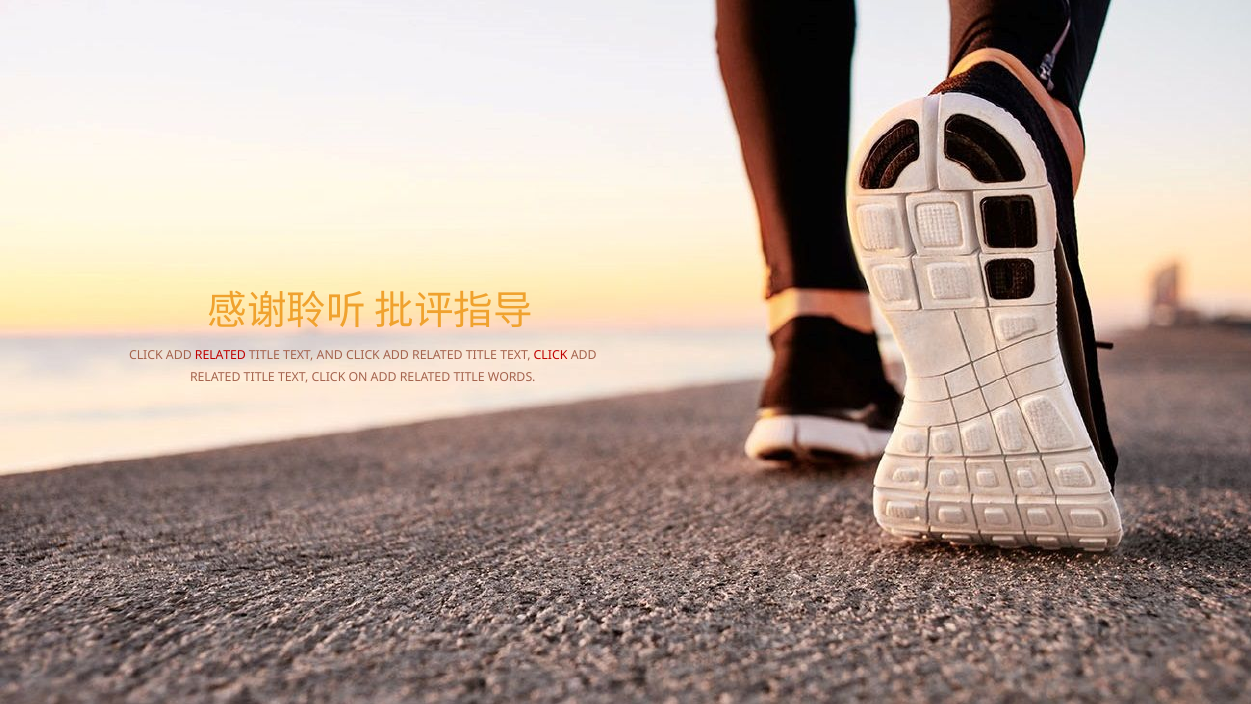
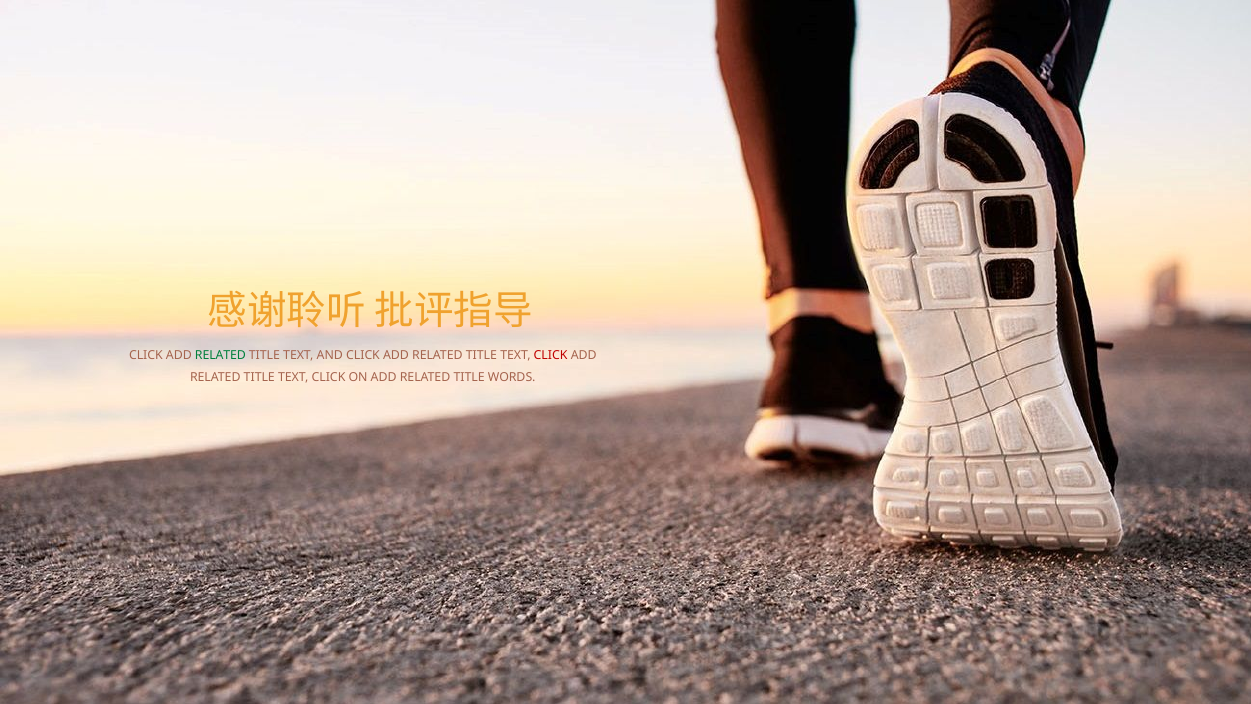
RELATED at (220, 355) colour: red -> green
